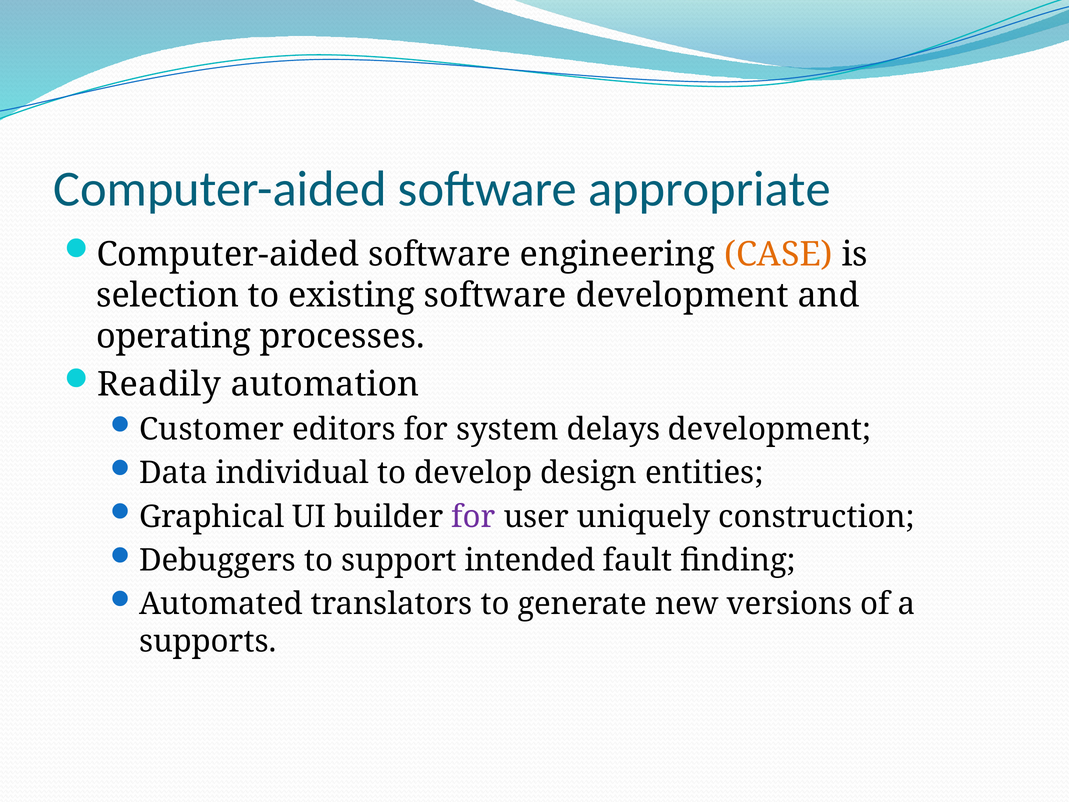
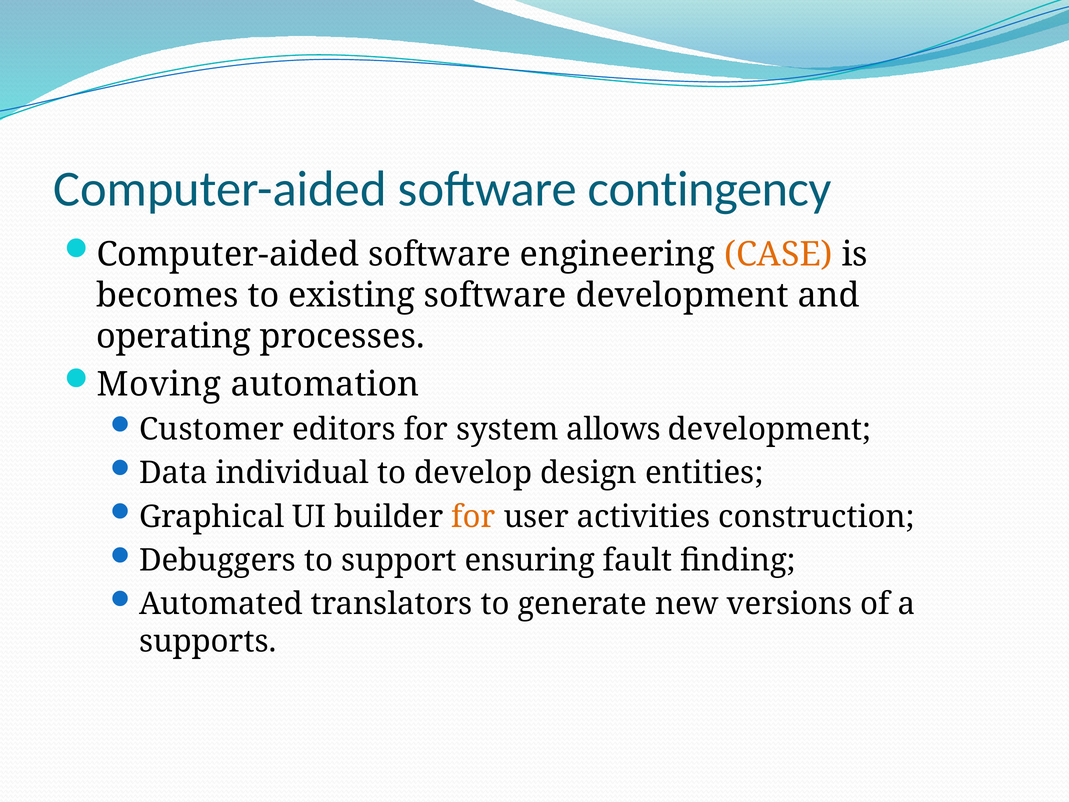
appropriate: appropriate -> contingency
selection: selection -> becomes
Readily: Readily -> Moving
delays: delays -> allows
for at (473, 517) colour: purple -> orange
uniquely: uniquely -> activities
intended: intended -> ensuring
